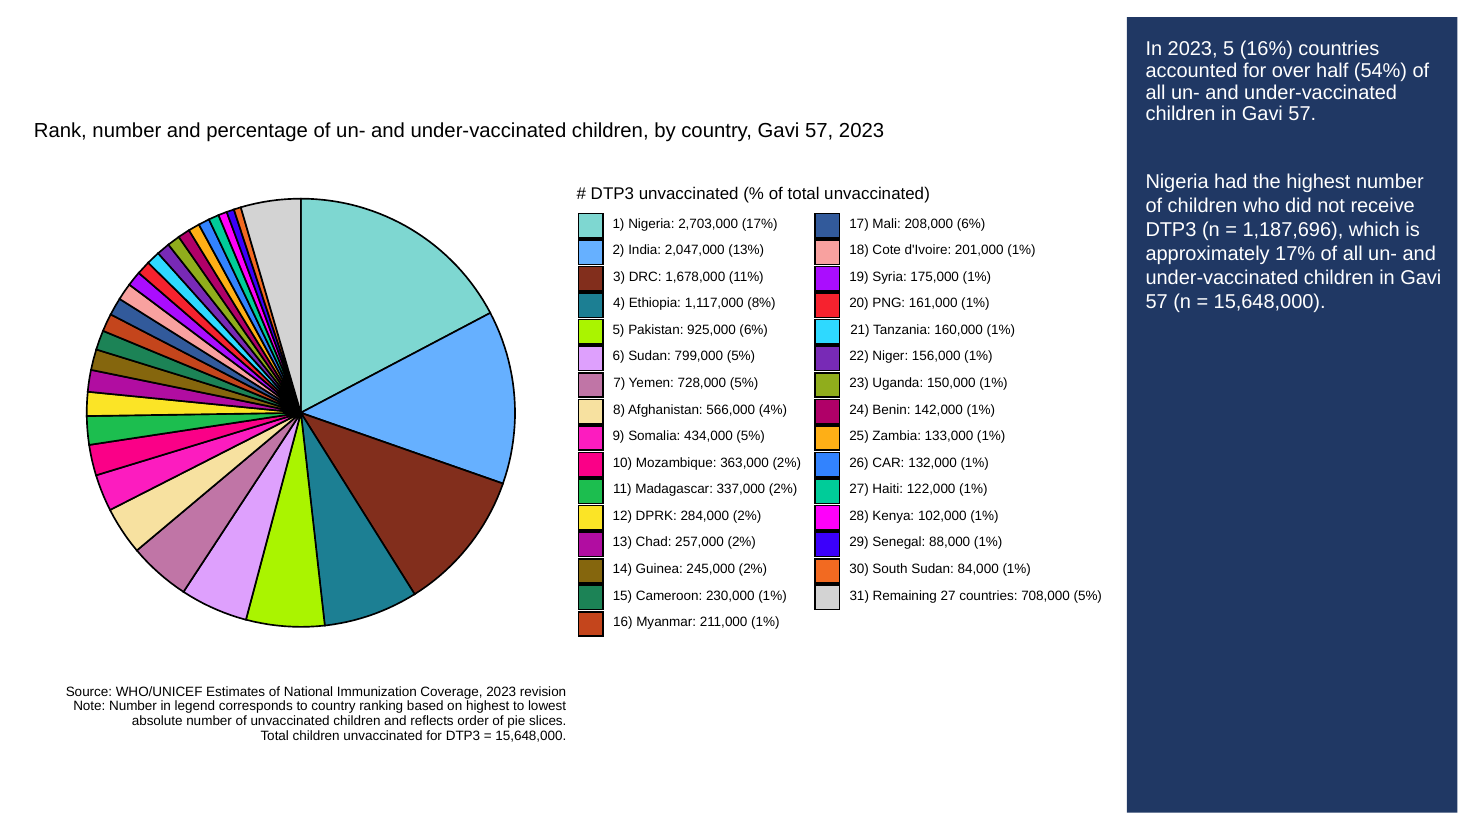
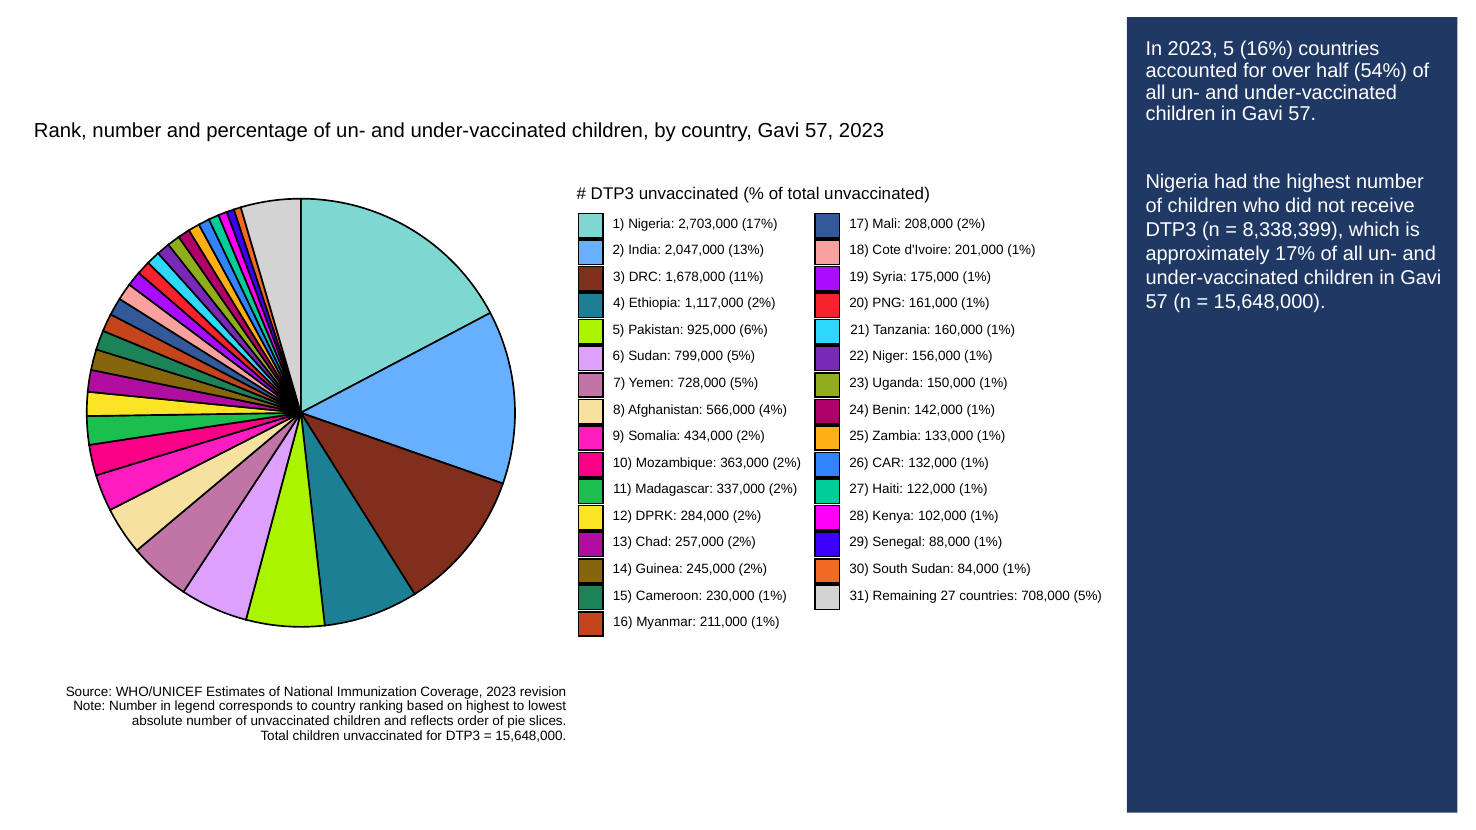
208,000 6%: 6% -> 2%
1,187,696: 1,187,696 -> 8,338,399
1,117,000 8%: 8% -> 2%
434,000 5%: 5% -> 2%
